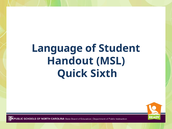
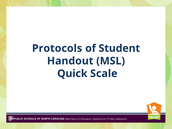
Language: Language -> Protocols
Sixth: Sixth -> Scale
